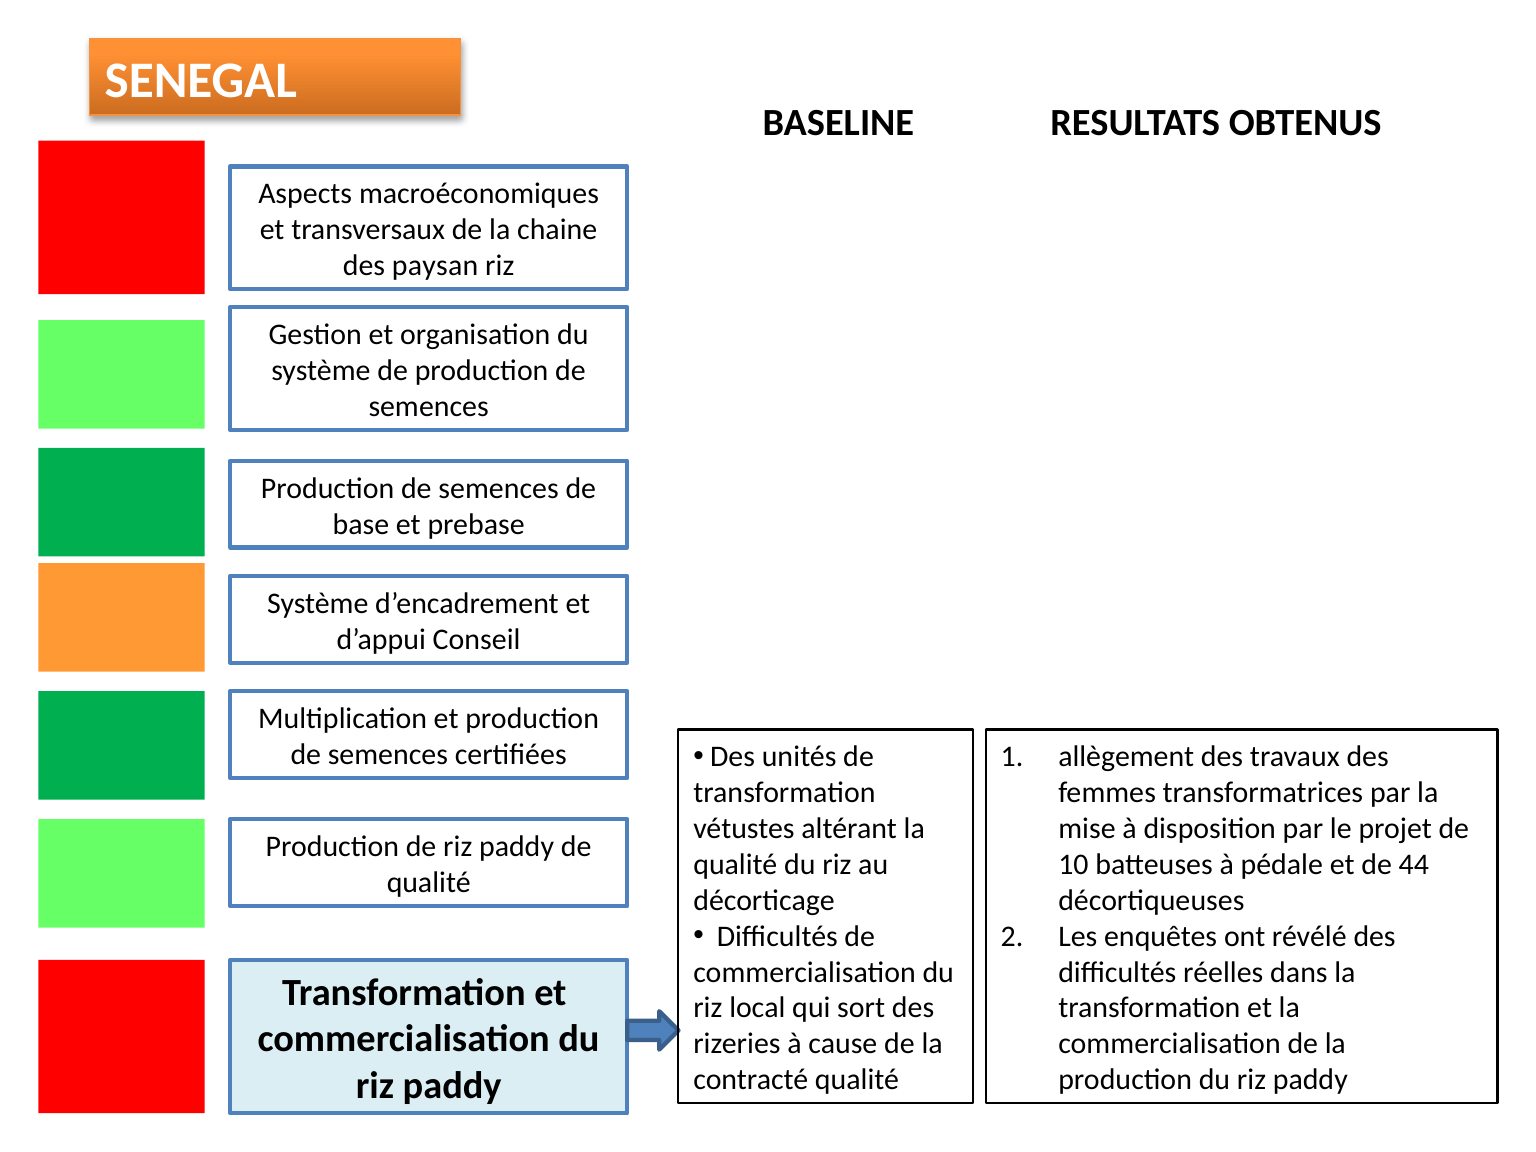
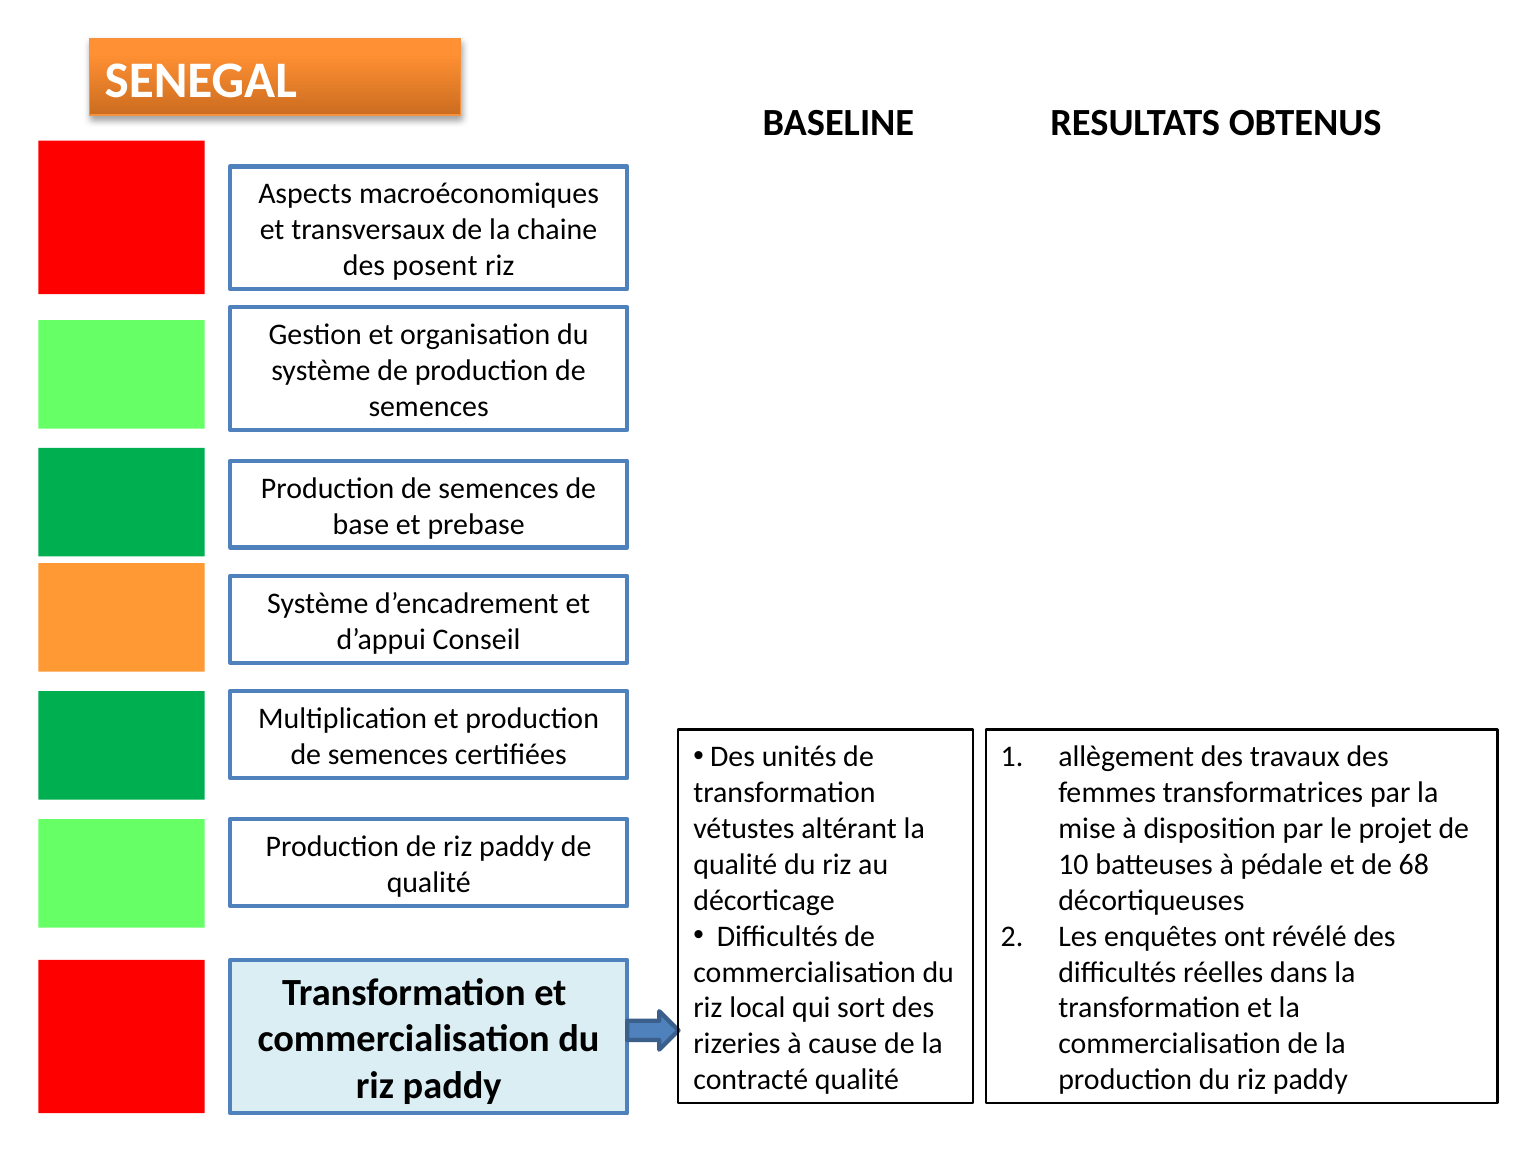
paysan: paysan -> posent
44: 44 -> 68
